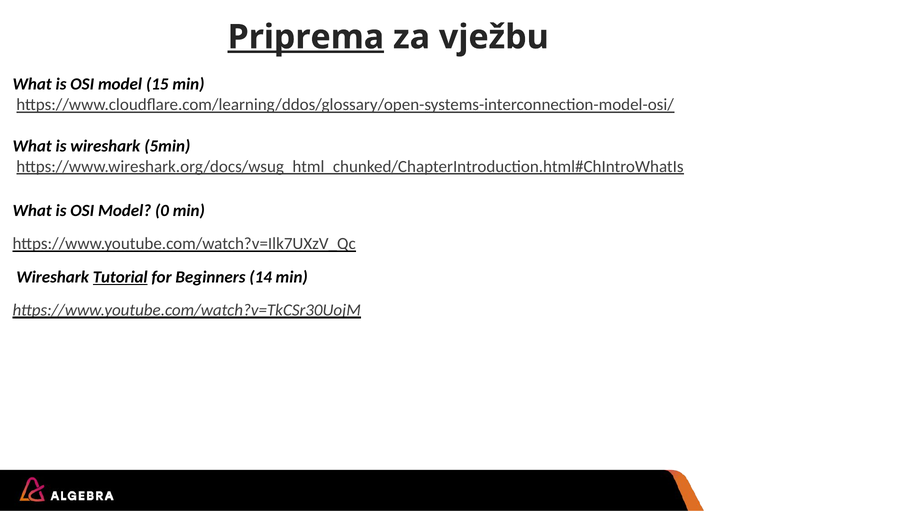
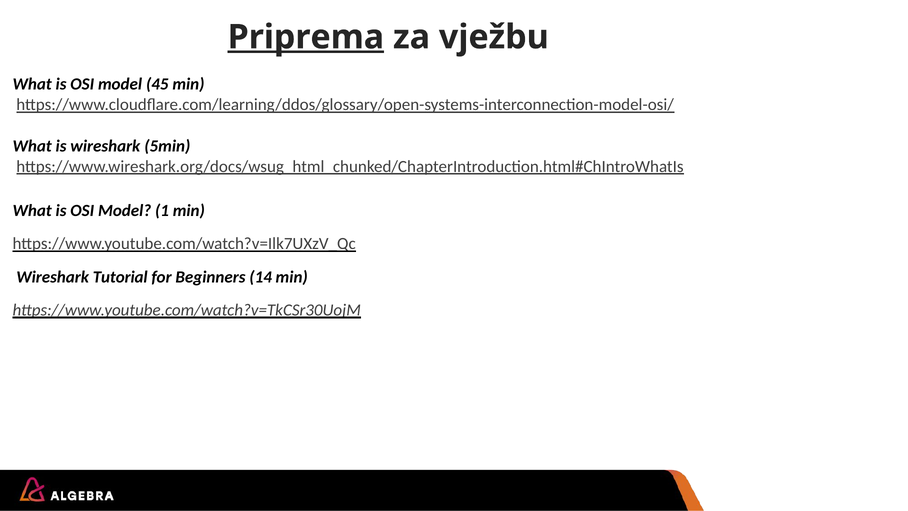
15: 15 -> 45
0: 0 -> 1
Tutorial underline: present -> none
